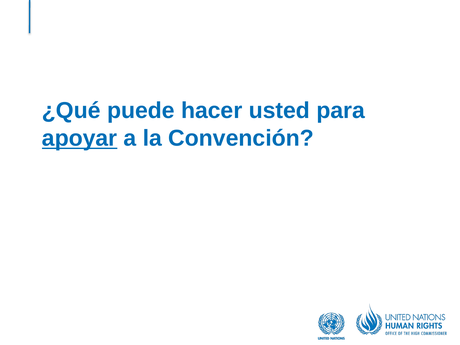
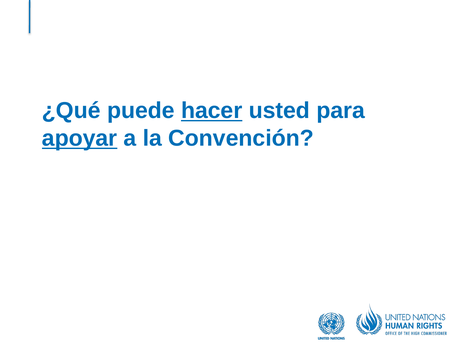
hacer underline: none -> present
